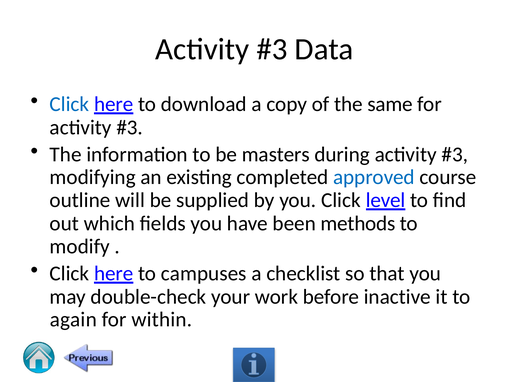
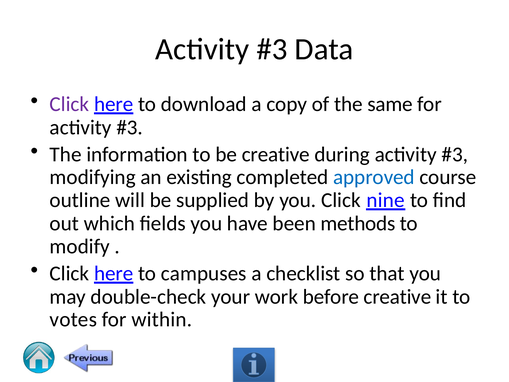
Click at (69, 104) colour: blue -> purple
be masters: masters -> creative
level: level -> nine
before inactive: inactive -> creative
again: again -> votes
